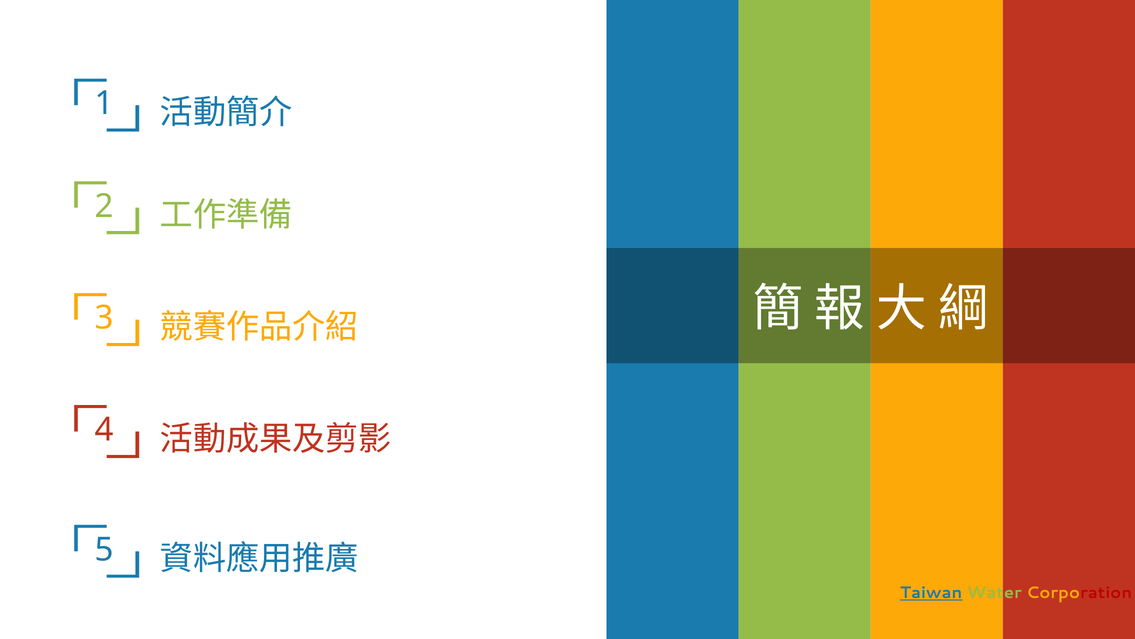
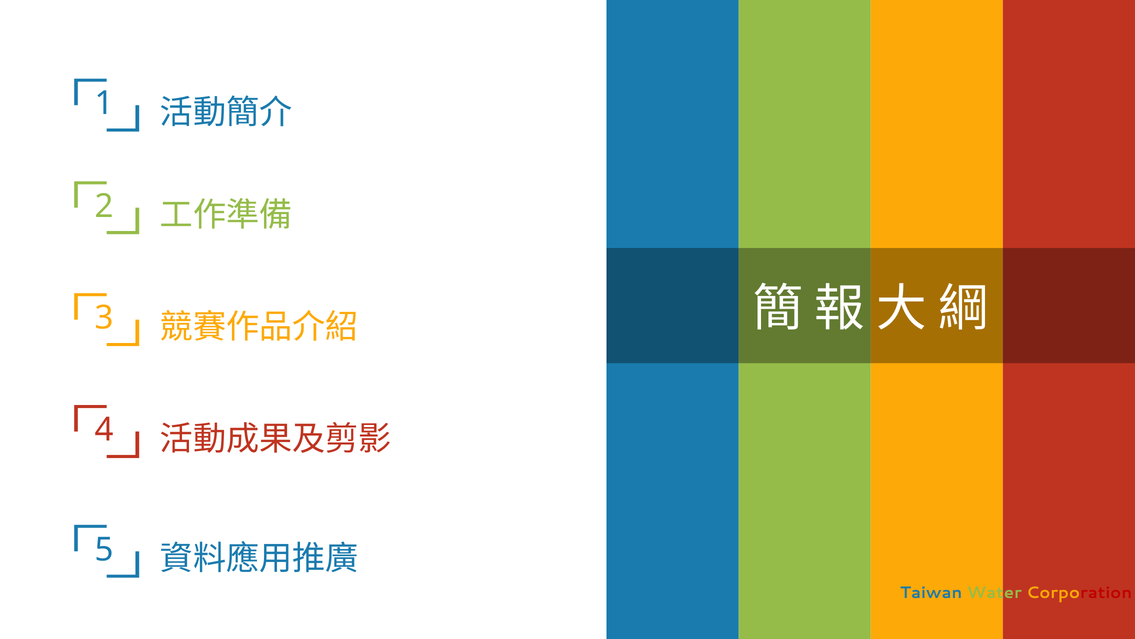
Taiwan underline: present -> none
